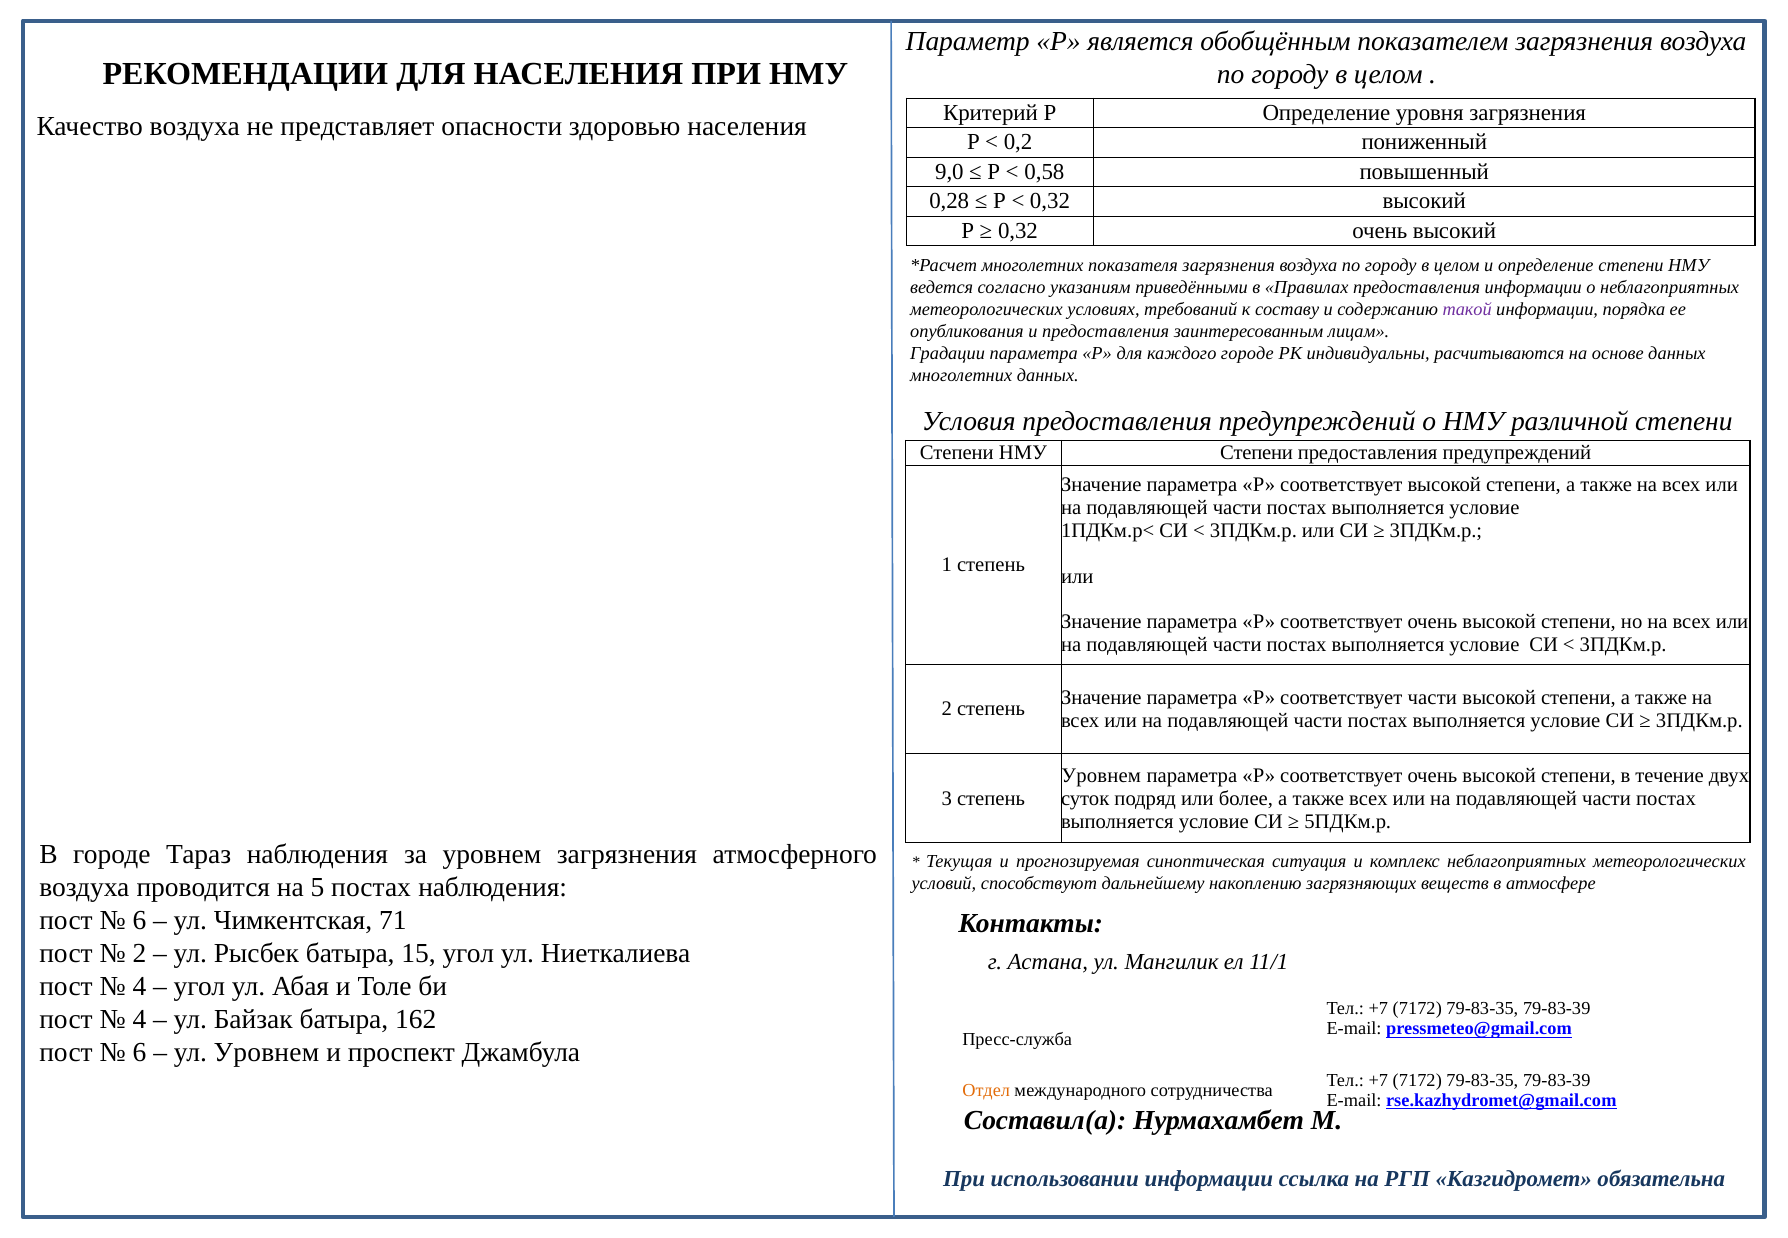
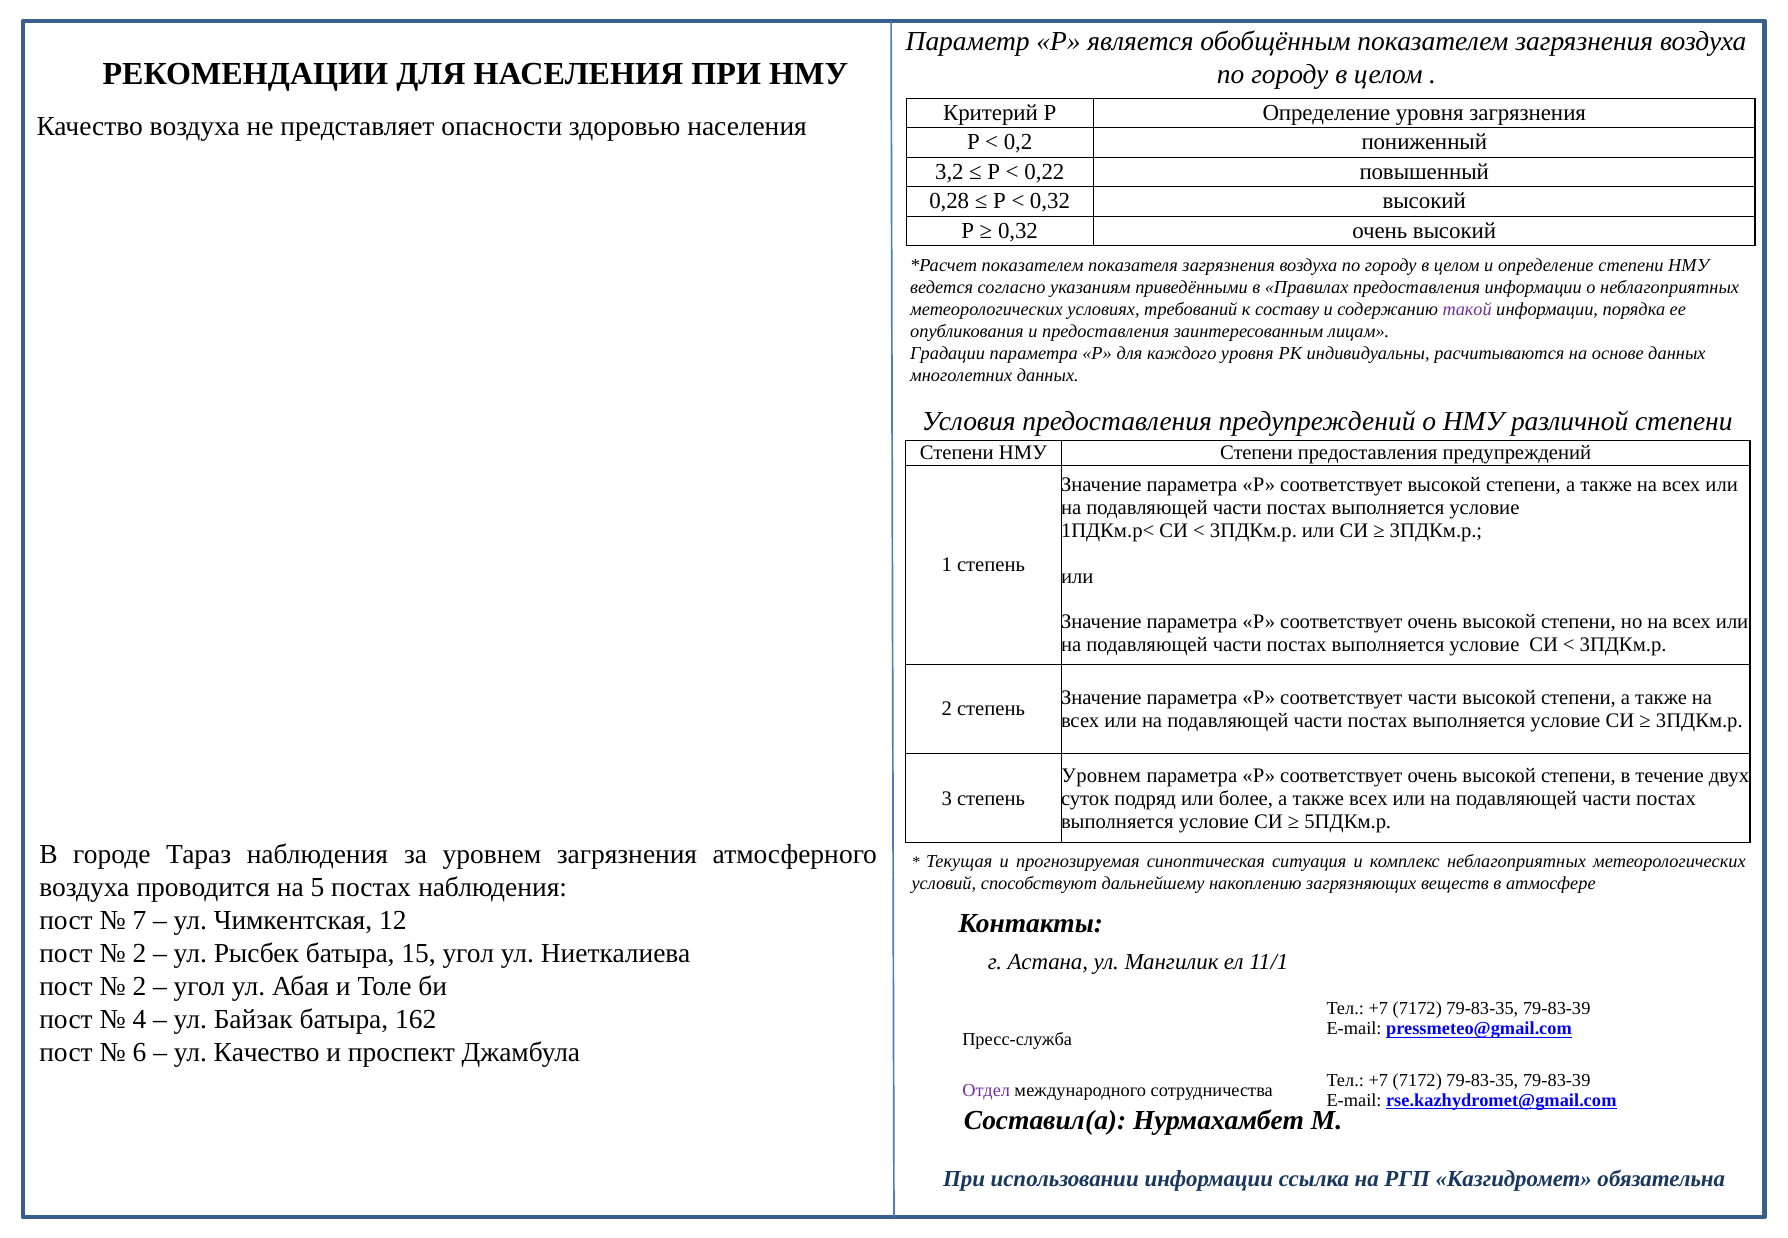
9,0: 9,0 -> 3,2
0,58: 0,58 -> 0,22
многолетних at (1033, 266): многолетних -> показателем
каждого городе: городе -> уровня
6 at (139, 921): 6 -> 7
71: 71 -> 12
4 at (139, 987): 4 -> 2
ул Уровнем: Уровнем -> Качество
Отдел colour: orange -> purple
